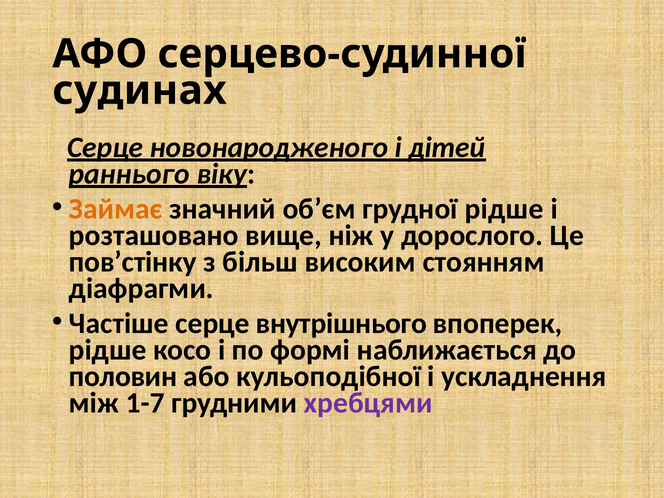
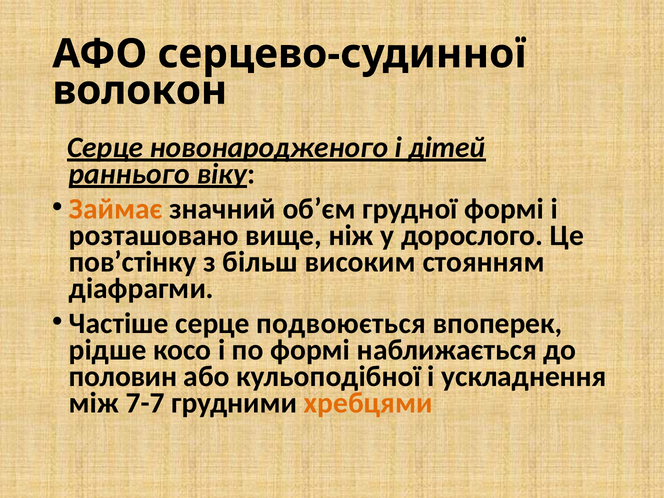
судинах: судинах -> волокон
грудної рідше: рідше -> формі
внутрішнього: внутрішнього -> подвоюється
1-7: 1-7 -> 7-7
хребцями colour: purple -> orange
